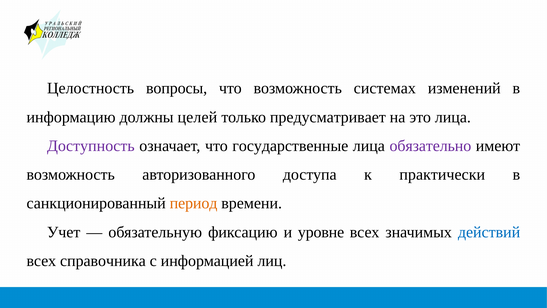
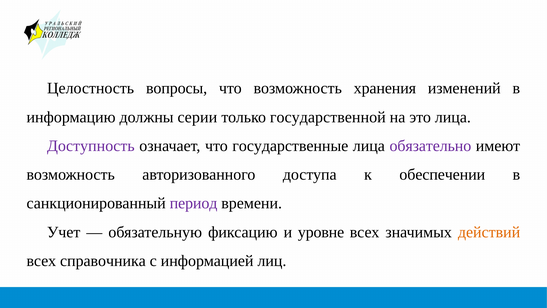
системах: системах -> хранения
целей: целей -> серии
предусматривает: предусматривает -> государственной
практически: практически -> обеспечении
период colour: orange -> purple
действий colour: blue -> orange
